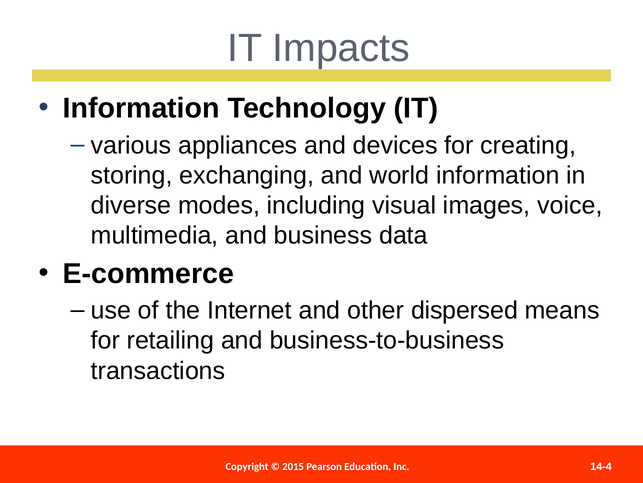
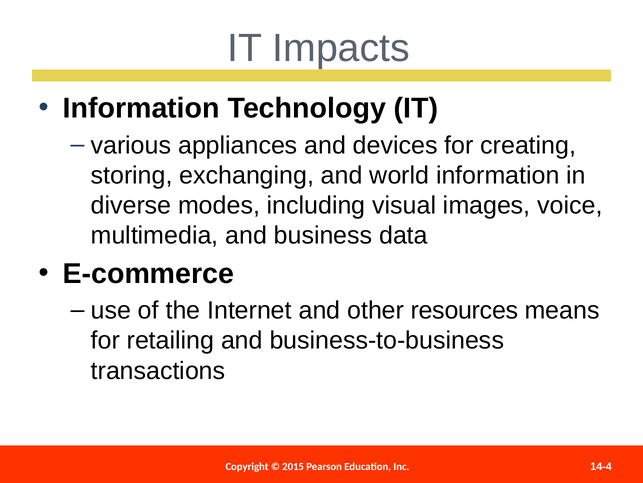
dispersed: dispersed -> resources
